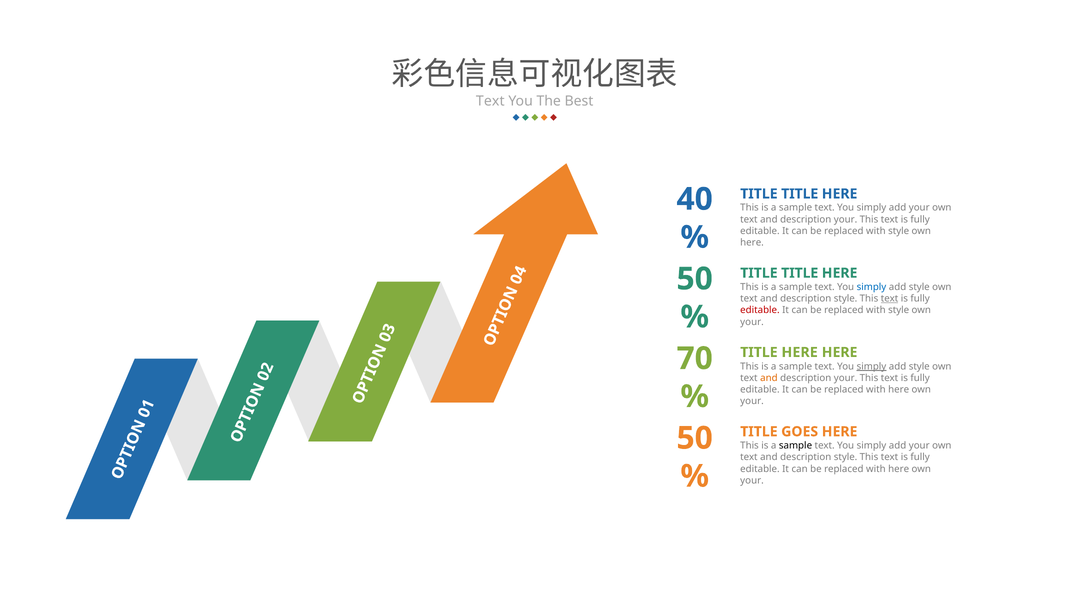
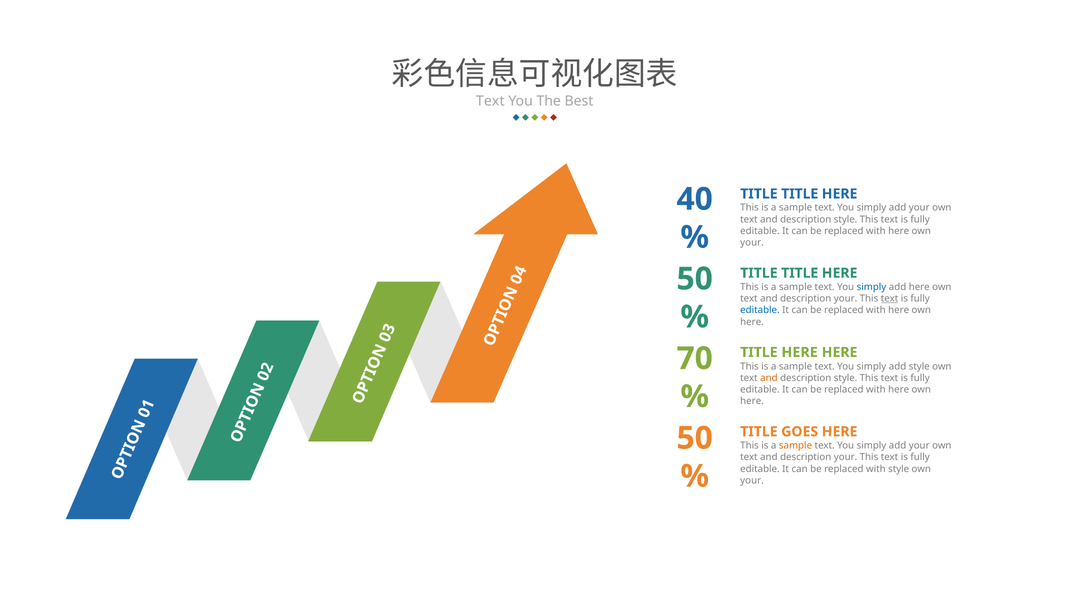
your at (846, 220): your -> style
style at (899, 231): style -> here
here at (752, 243): here -> your
style at (919, 287): style -> here
style at (846, 299): style -> your
editable at (760, 311) colour: red -> blue
style at (899, 311): style -> here
your at (752, 322): your -> here
simply at (871, 367) underline: present -> none
your at (846, 378): your -> style
your at (752, 402): your -> here
sample at (795, 446) colour: black -> orange
style at (846, 458): style -> your
here at (899, 469): here -> style
